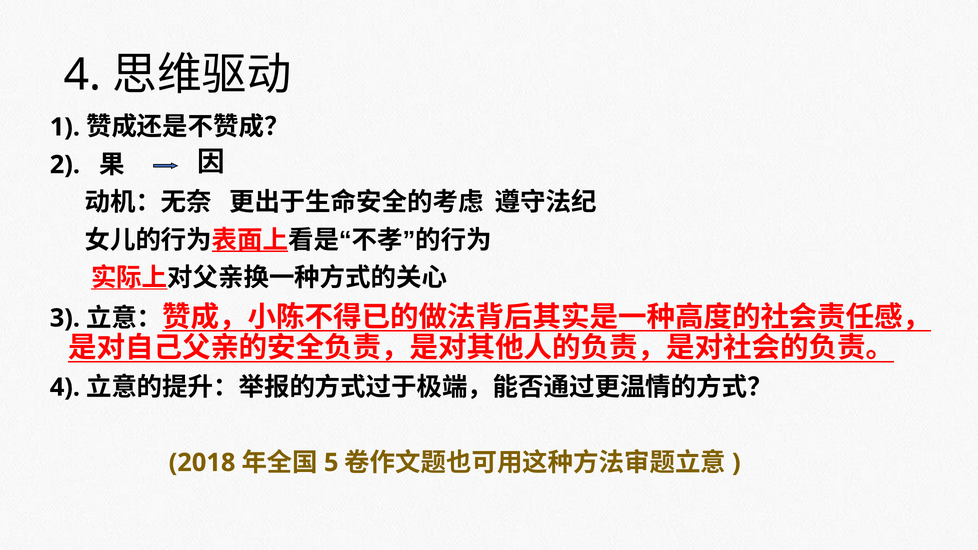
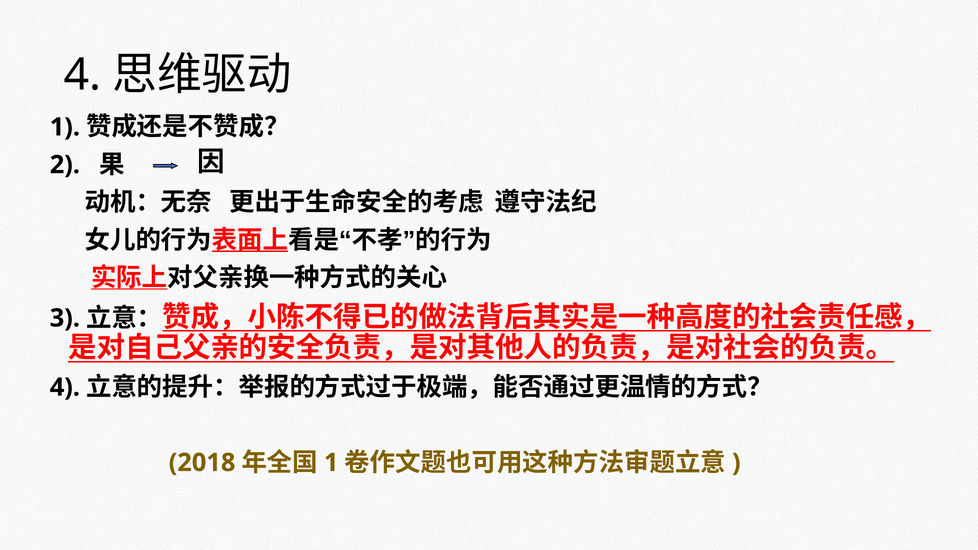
5 at (331, 463): 5 -> 1
